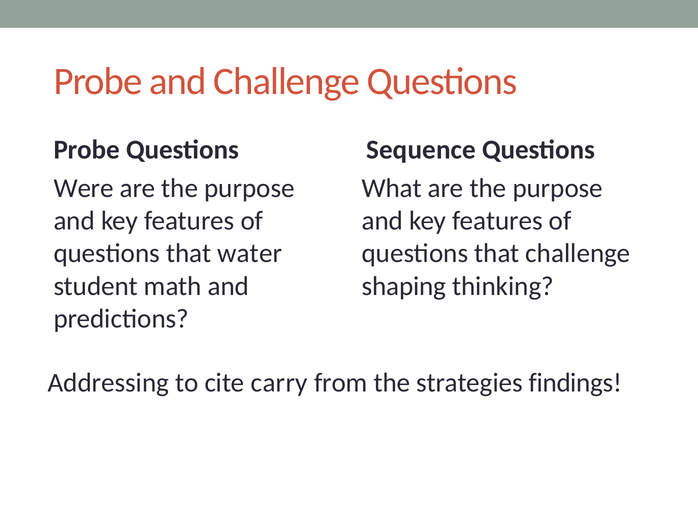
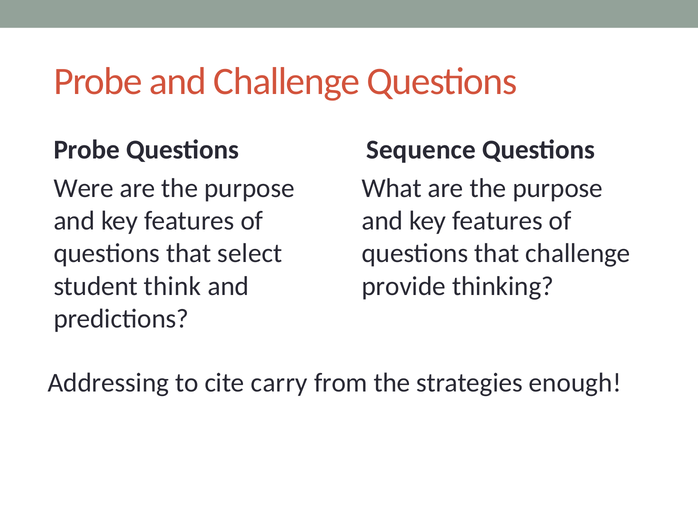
water: water -> select
shaping: shaping -> provide
math: math -> think
findings: findings -> enough
